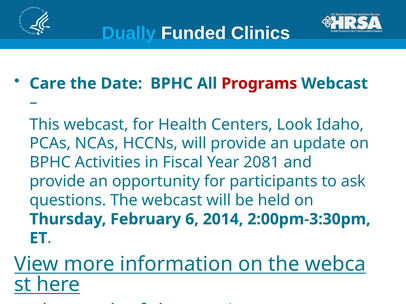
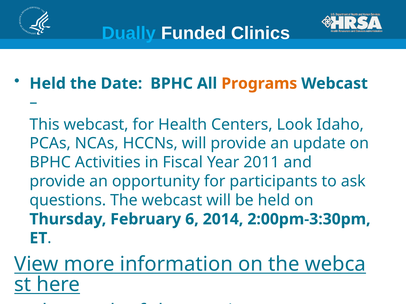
Care at (48, 84): Care -> Held
Programs colour: red -> orange
2081: 2081 -> 2011
